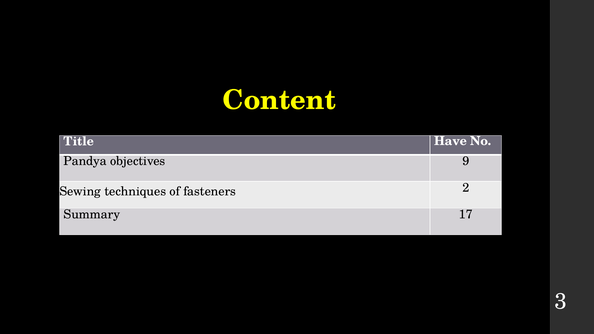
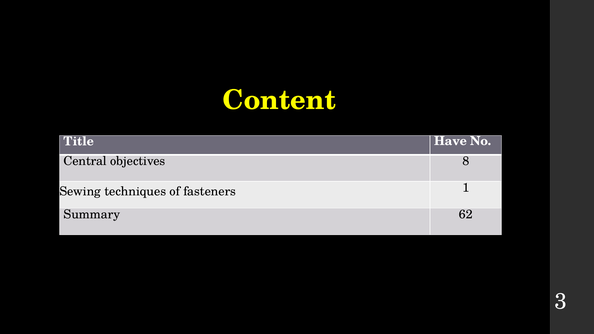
Pandya: Pandya -> Central
9: 9 -> 8
2: 2 -> 1
17: 17 -> 62
